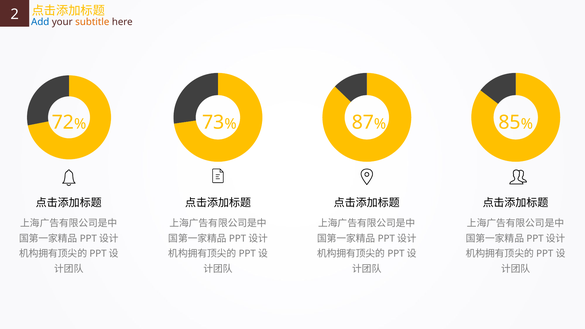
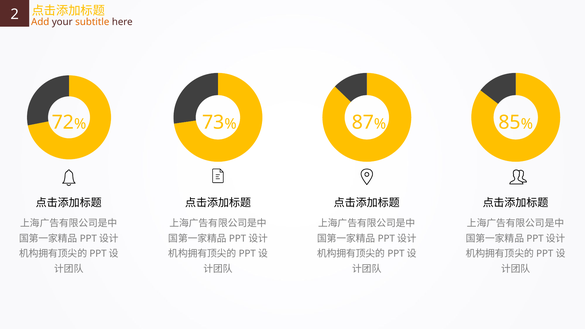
Add colour: blue -> orange
